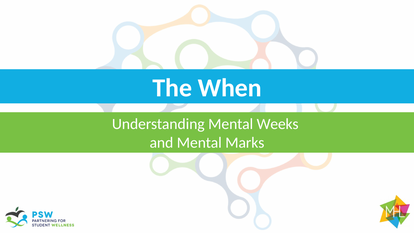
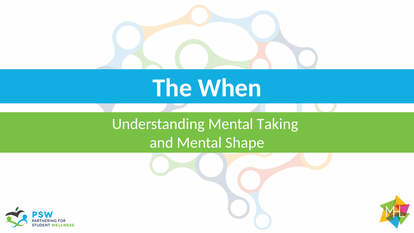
Weeks: Weeks -> Taking
Marks: Marks -> Shape
